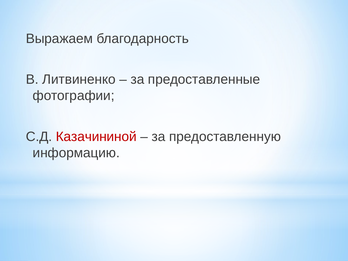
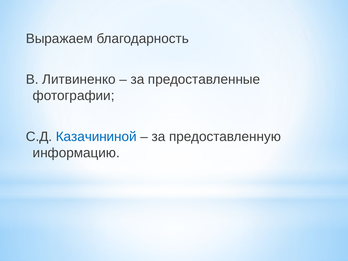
Казачининой colour: red -> blue
